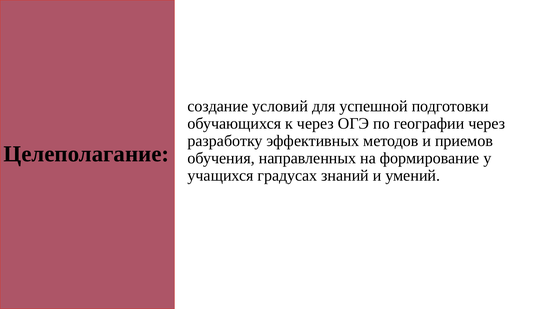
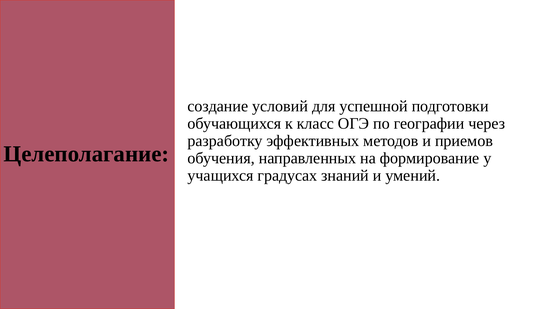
к через: через -> класс
